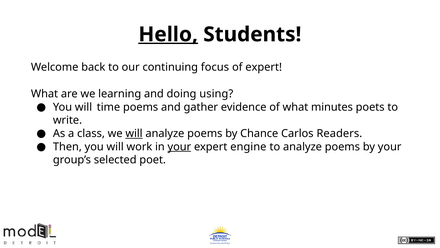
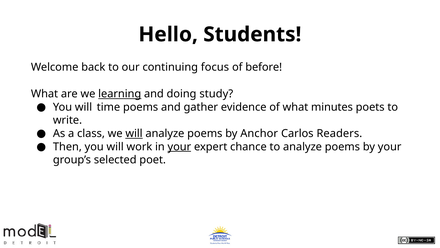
Hello underline: present -> none
of expert: expert -> before
learning underline: none -> present
using: using -> study
Chance: Chance -> Anchor
engine: engine -> chance
